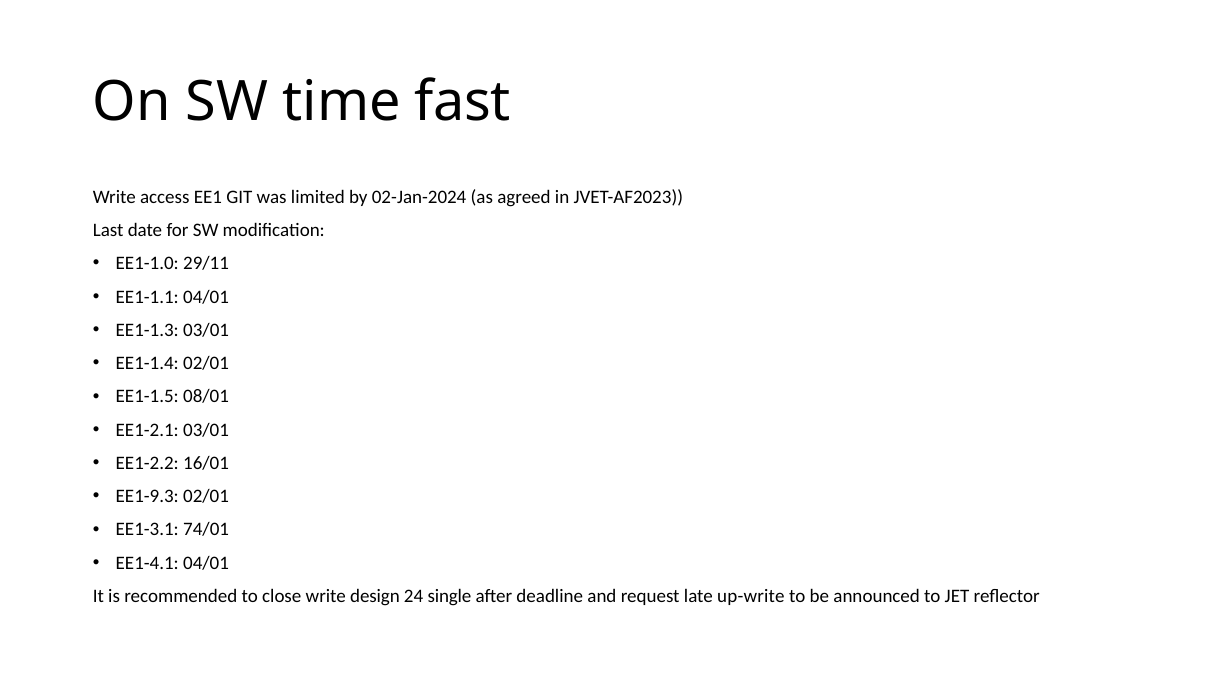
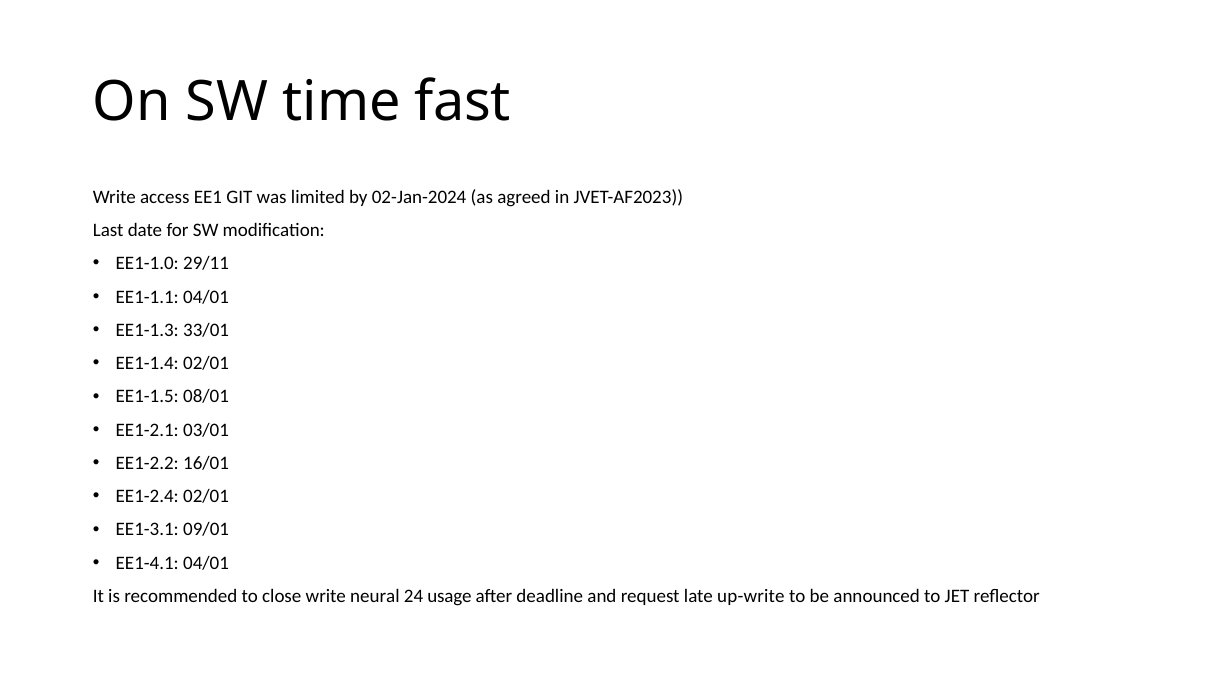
EE1-1.3 03/01: 03/01 -> 33/01
EE1-9.3: EE1-9.3 -> EE1-2.4
74/01: 74/01 -> 09/01
design: design -> neural
single: single -> usage
